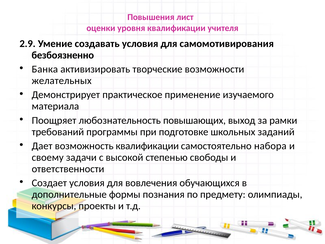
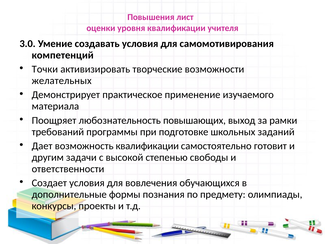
2.9: 2.9 -> 3.0
безбоязненно: безбоязненно -> компетенций
Банка: Банка -> Точки
набора: набора -> готовит
своему: своему -> другим
